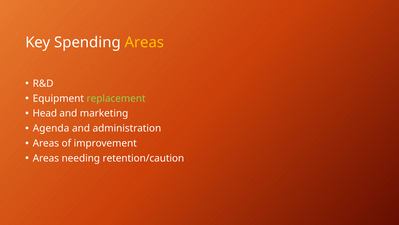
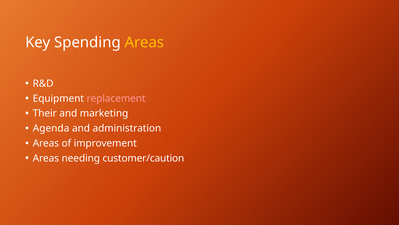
replacement colour: light green -> pink
Head: Head -> Their
retention/caution: retention/caution -> customer/caution
